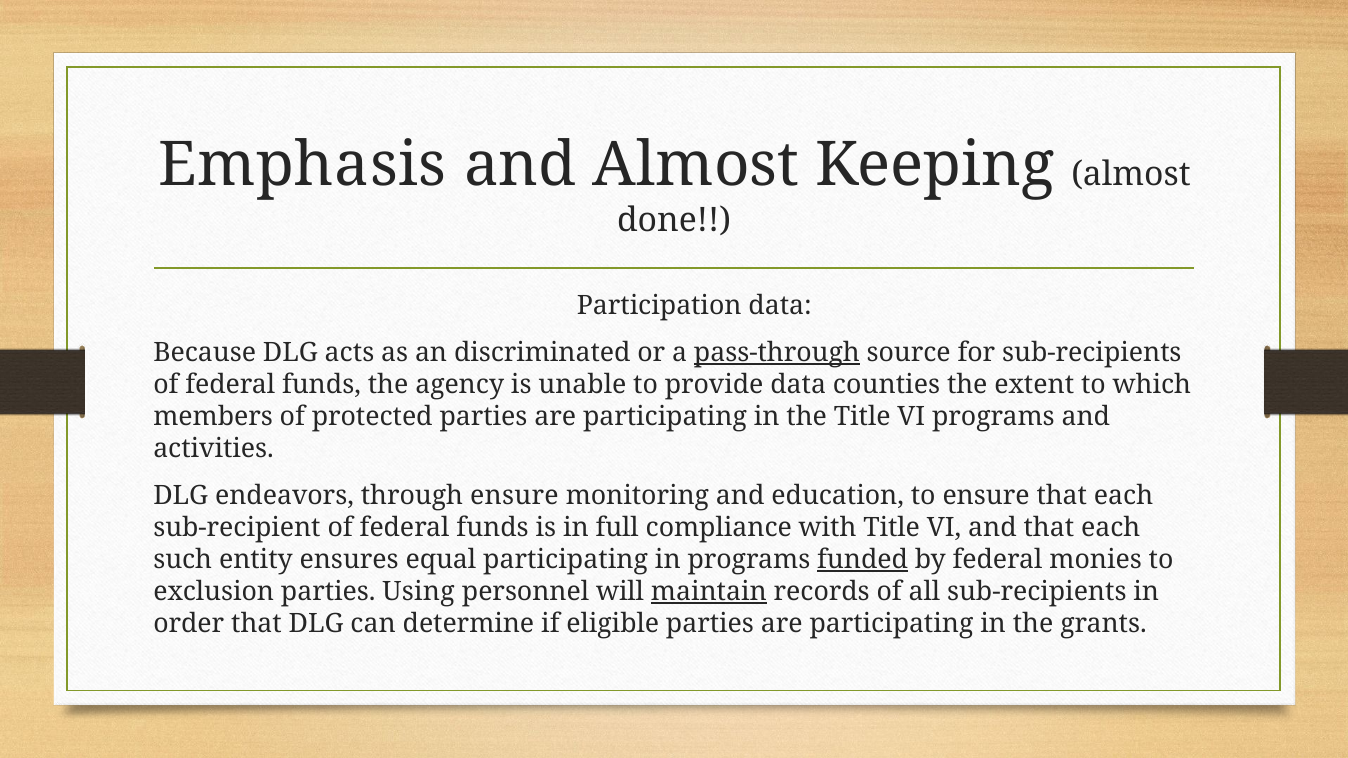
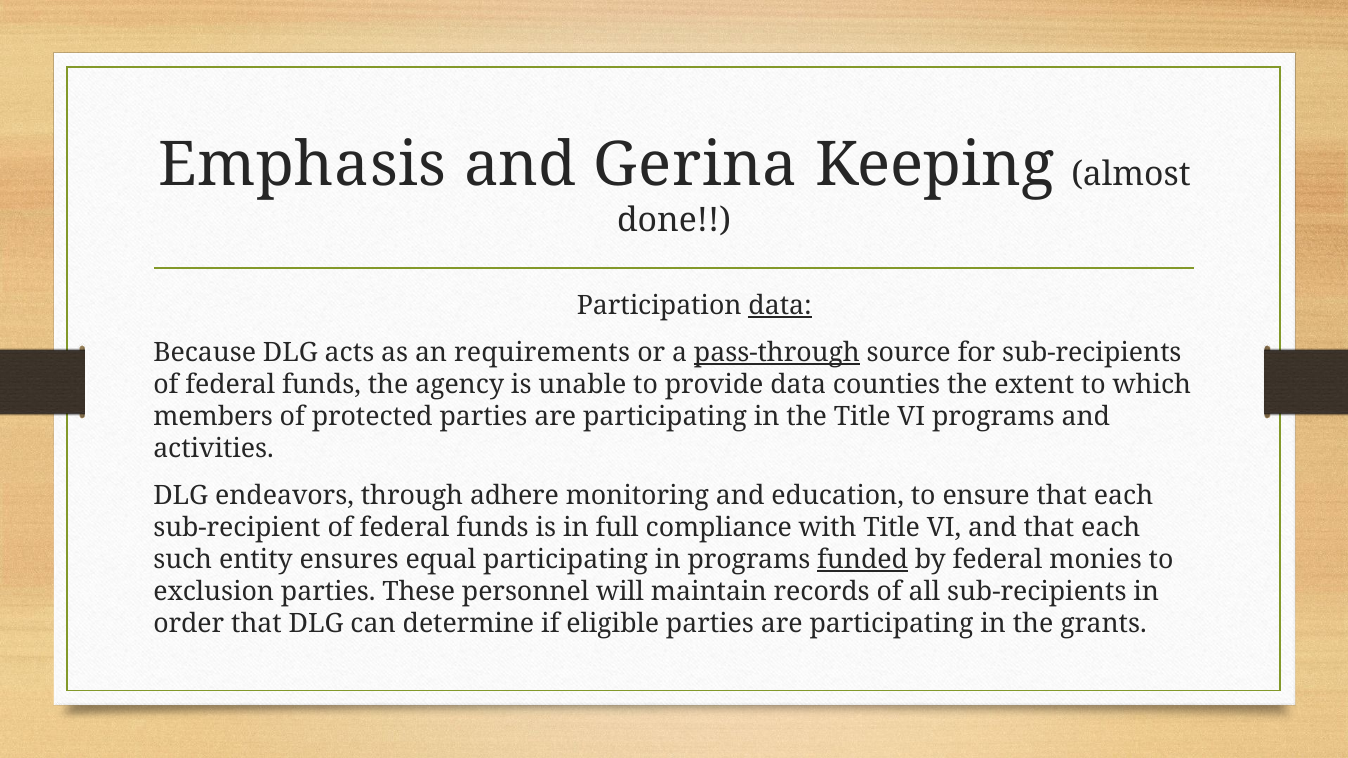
and Almost: Almost -> Gerina
data at (780, 306) underline: none -> present
discriminated: discriminated -> requirements
through ensure: ensure -> adhere
Using: Using -> These
maintain underline: present -> none
